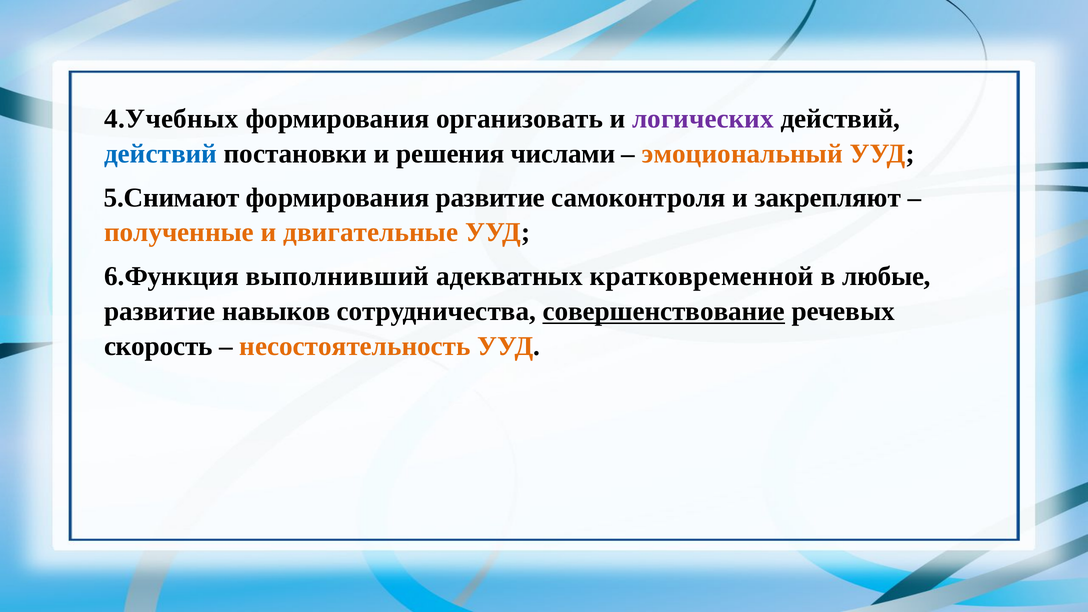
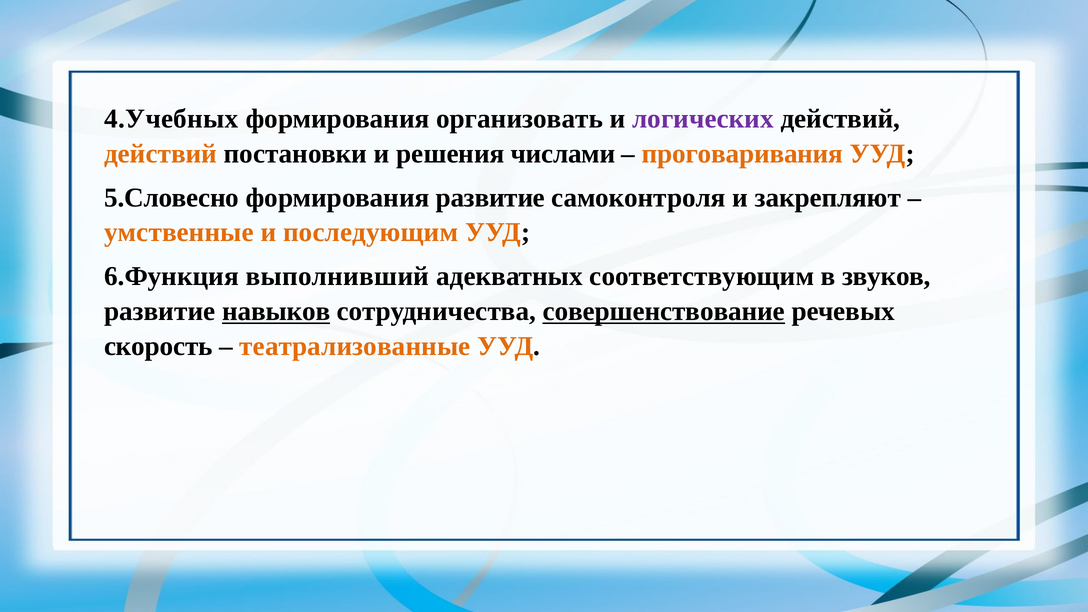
действий at (161, 154) colour: blue -> orange
эмоциональный: эмоциональный -> проговаривания
5.Снимают: 5.Снимают -> 5.Словесно
полученные: полученные -> умственные
двигательные: двигательные -> последующим
кратковременной: кратковременной -> соответствующим
любые: любые -> звуков
навыков underline: none -> present
несостоятельность: несостоятельность -> театрализованные
